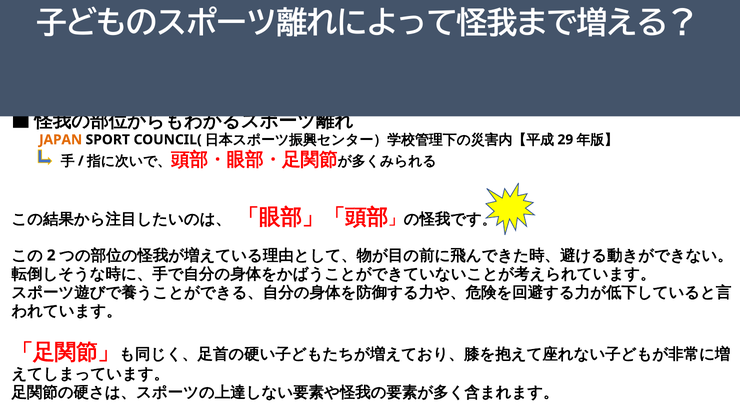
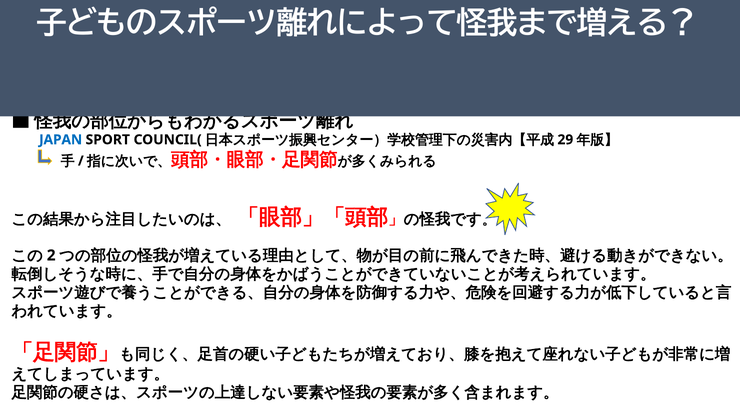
JAPAN colour: orange -> blue
